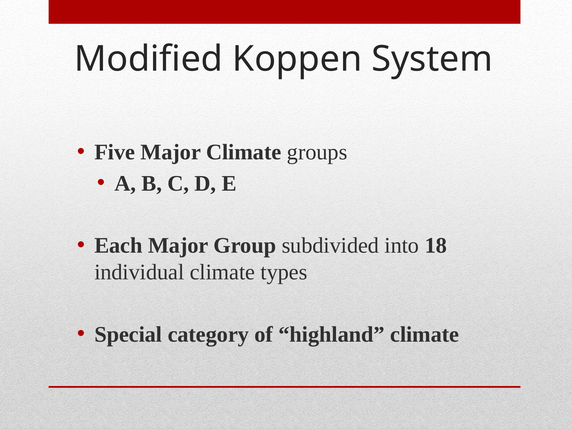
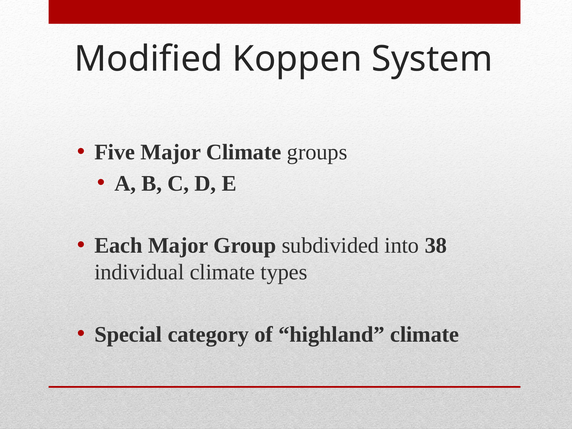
18: 18 -> 38
